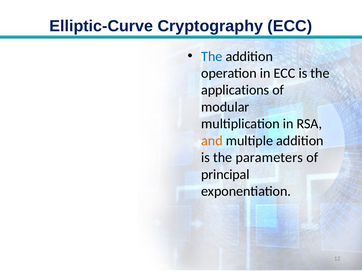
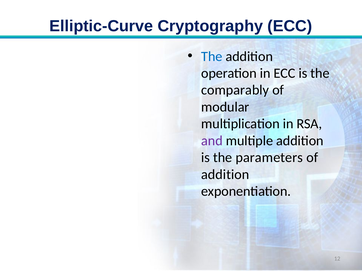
applications: applications -> comparably
and colour: orange -> purple
principal at (225, 175): principal -> addition
